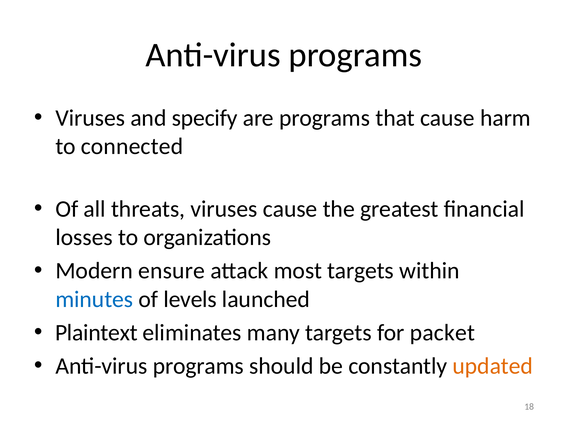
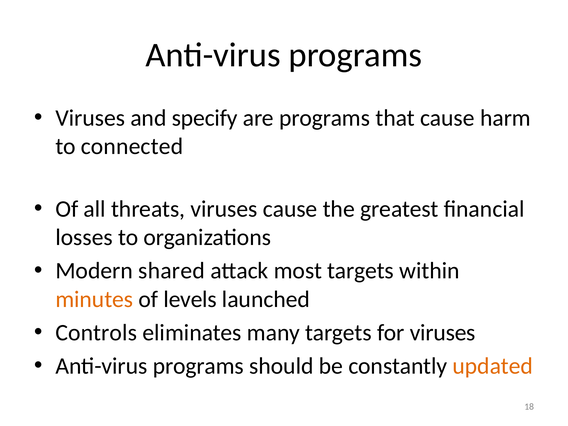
ensure: ensure -> shared
minutes colour: blue -> orange
Plaintext: Plaintext -> Controls
for packet: packet -> viruses
